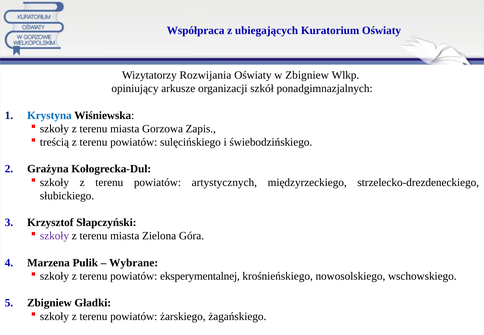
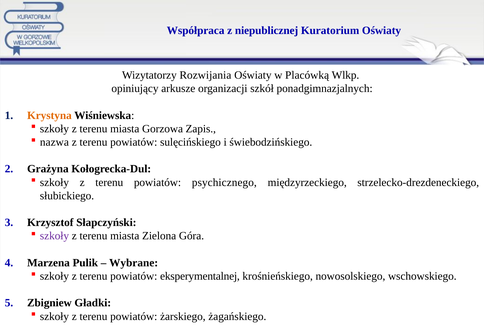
ubiegających: ubiegających -> niepublicznej
w Zbigniew: Zbigniew -> Placówką
Krystyna colour: blue -> orange
treścią: treścią -> nazwa
artystycznych: artystycznych -> psychicznego
